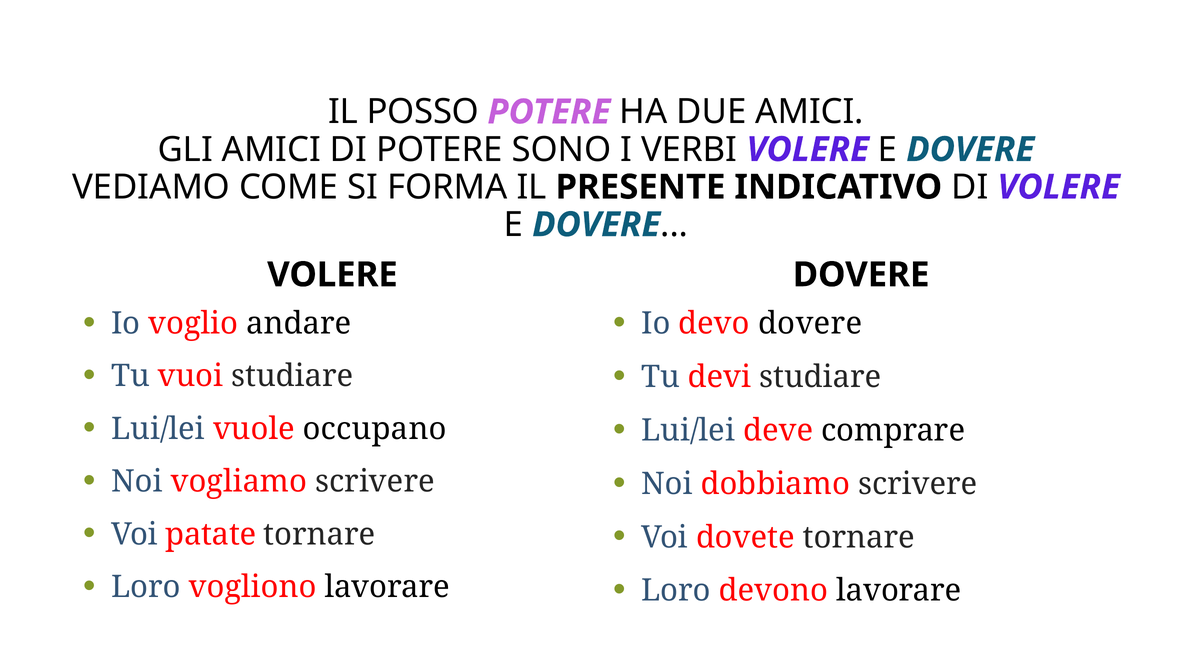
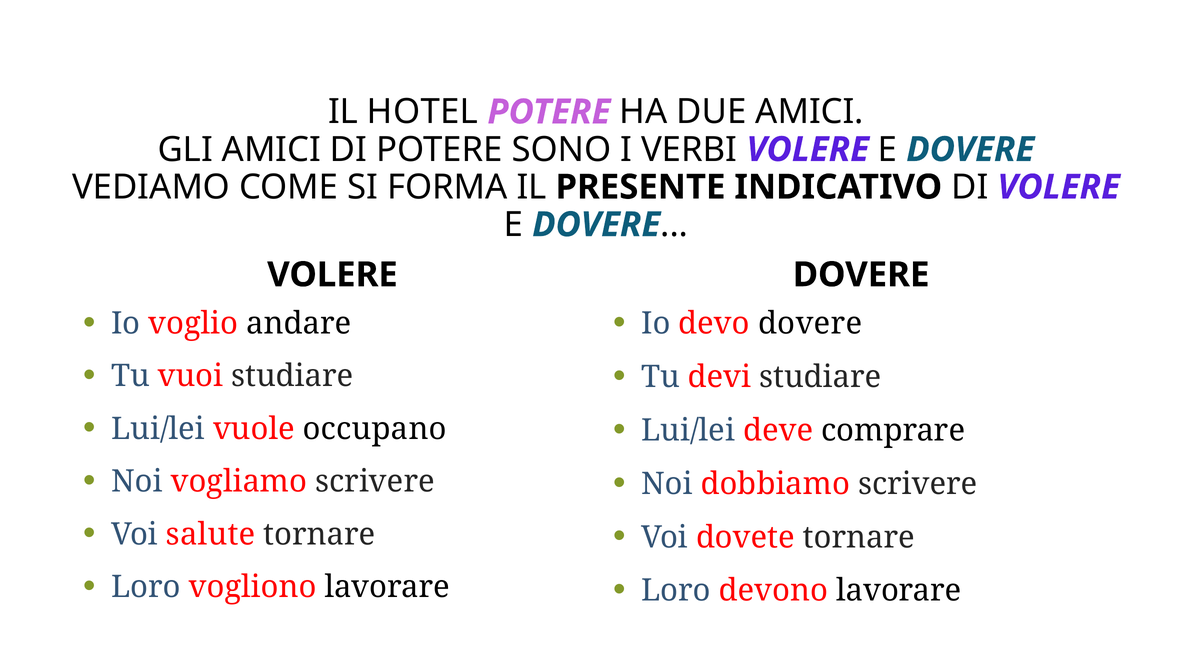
POSSO: POSSO -> HOTEL
patate: patate -> salute
